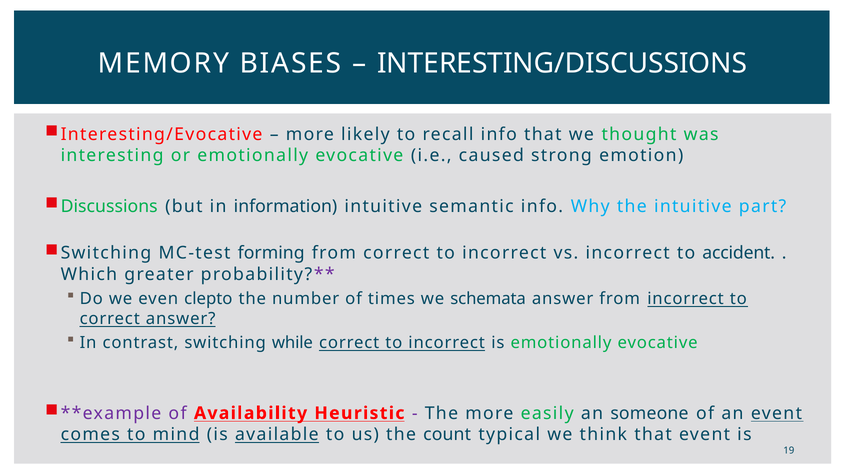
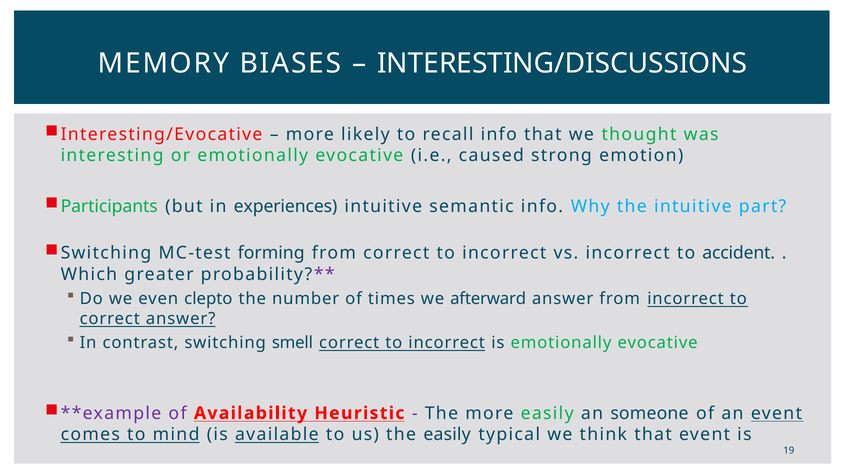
Discussions: Discussions -> Participants
information: information -> experiences
schemata: schemata -> afterward
while: while -> smell
the count: count -> easily
